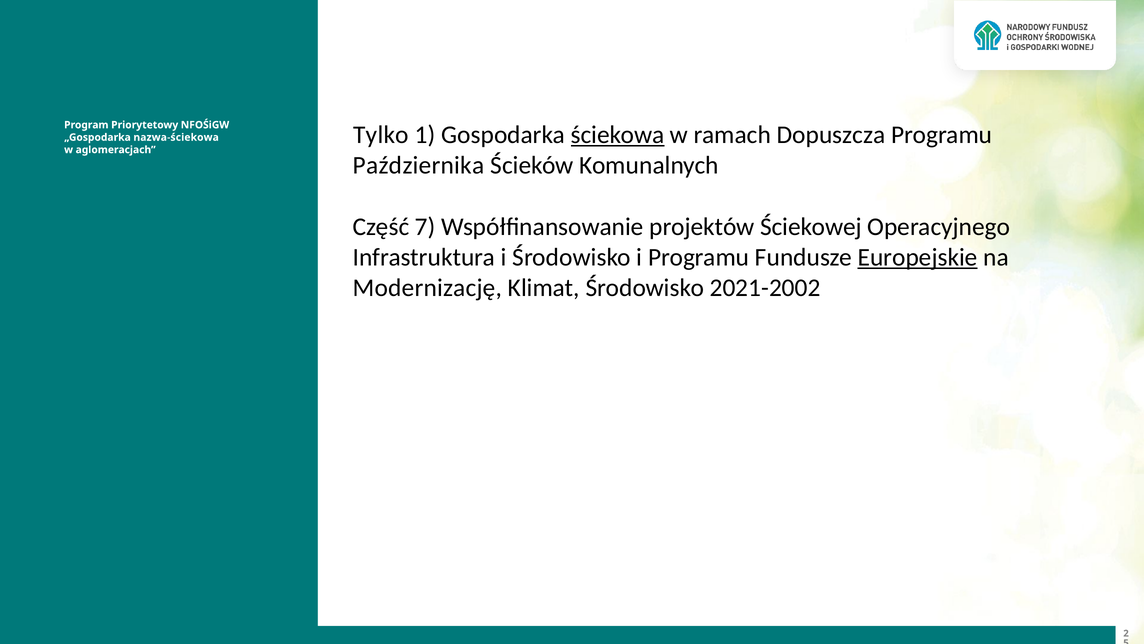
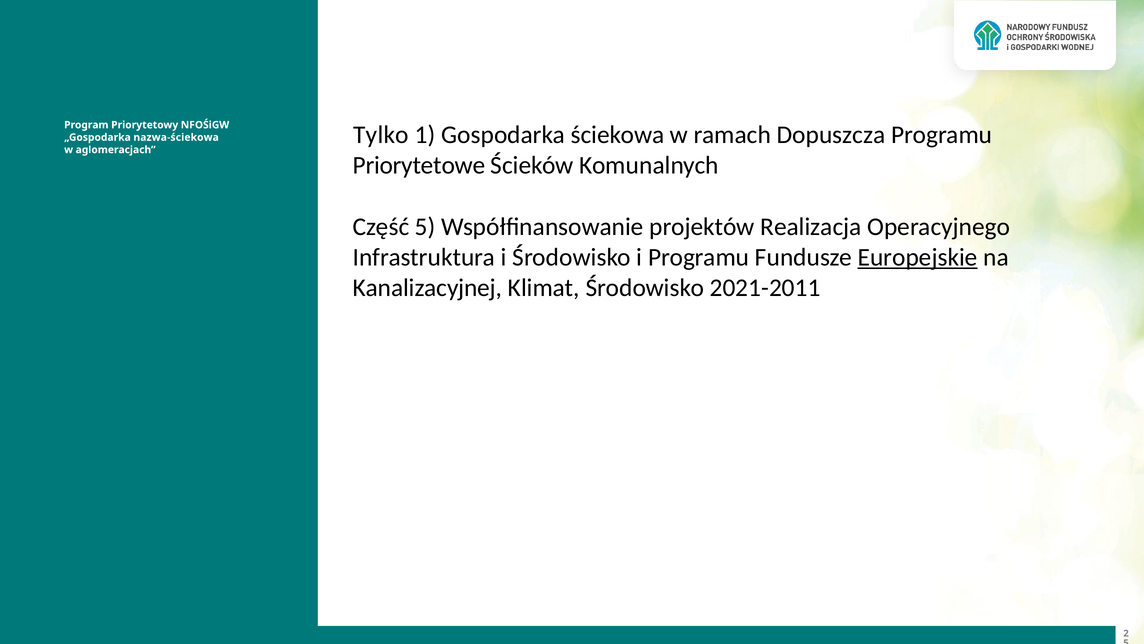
ściekowa underline: present -> none
Października: Października -> Priorytetowe
Część 7: 7 -> 5
Ściekowej: Ściekowej -> Realizacja
Modernizację: Modernizację -> Kanalizacyjnej
2021-2002: 2021-2002 -> 2021-2011
